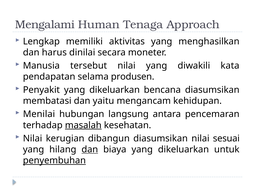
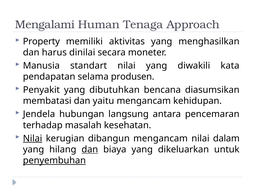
Lengkap: Lengkap -> Property
tersebut: tersebut -> standart
Penyakit yang dikeluarkan: dikeluarkan -> dibutuhkan
Menilai: Menilai -> Jendela
masalah underline: present -> none
Nilai at (33, 139) underline: none -> present
dibangun diasumsikan: diasumsikan -> mengancam
sesuai: sesuai -> dalam
